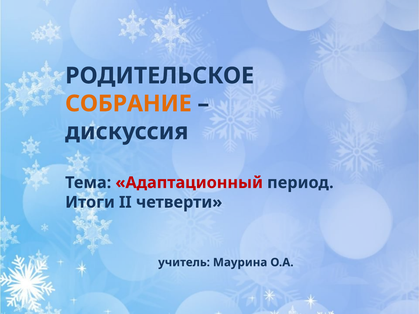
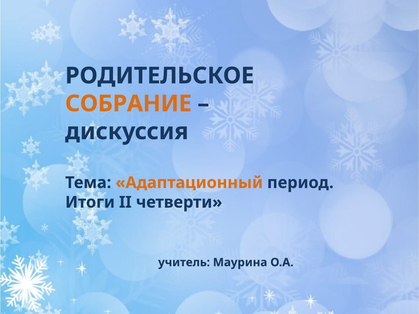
Адаптационный colour: red -> orange
